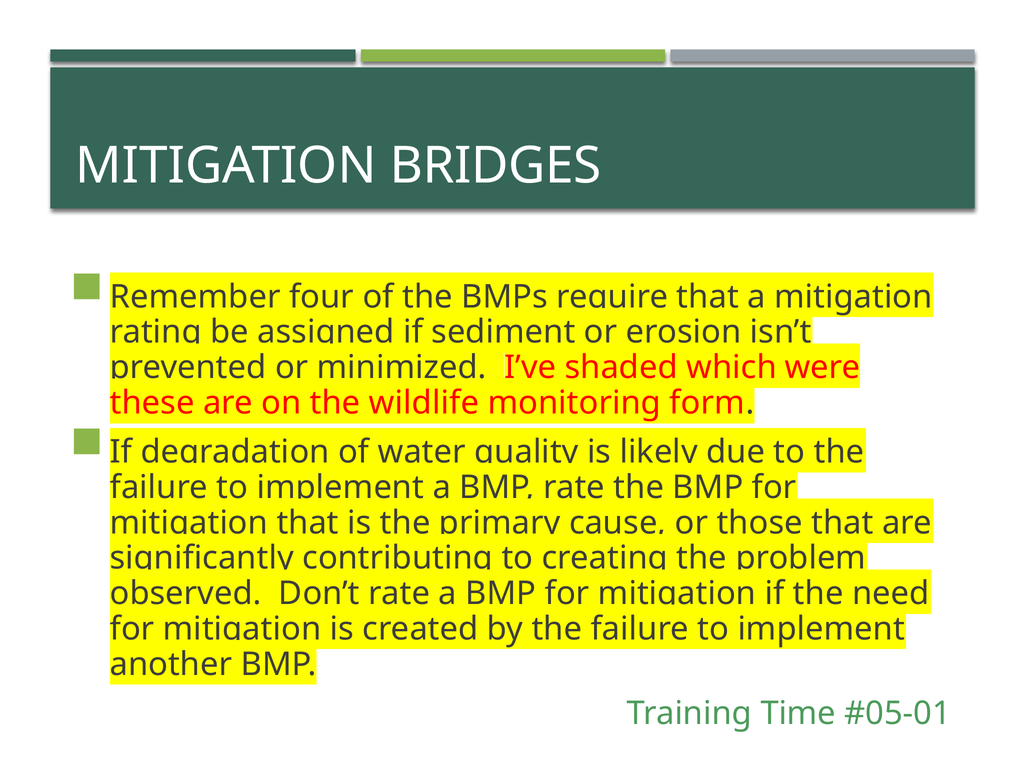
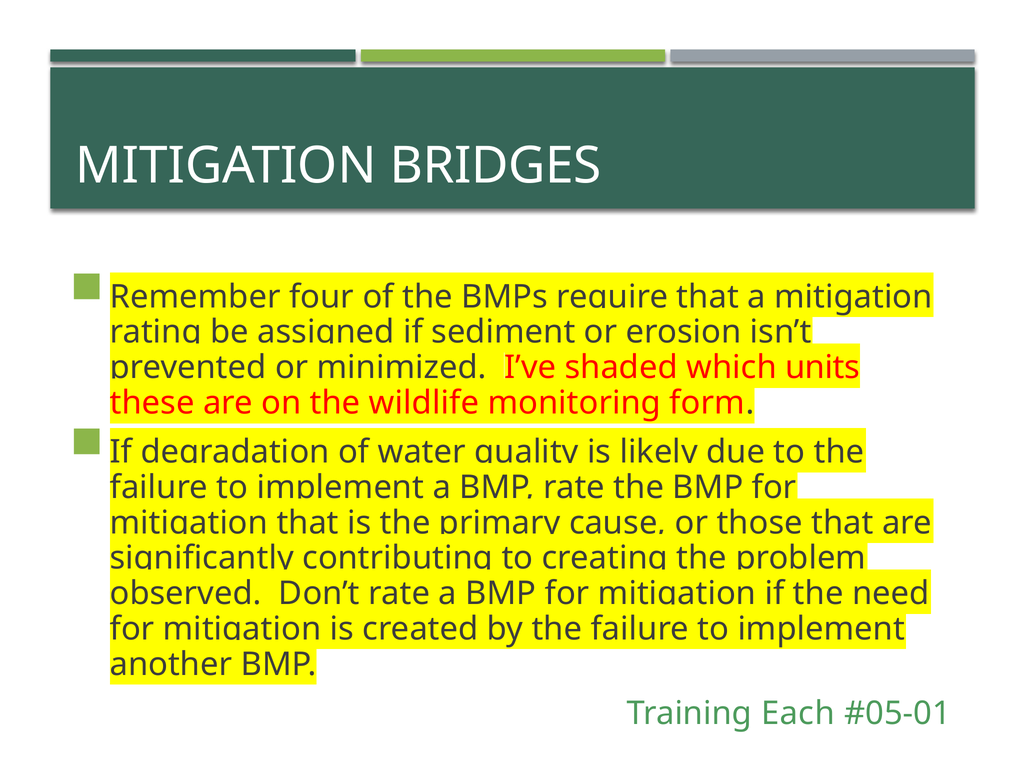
were: were -> units
Time: Time -> Each
